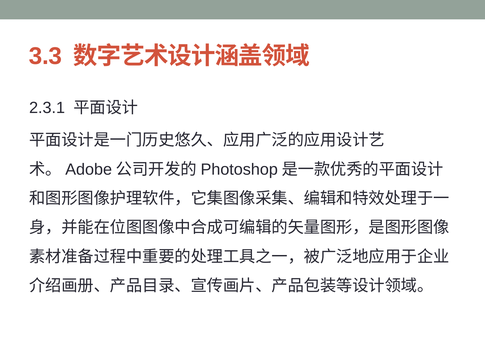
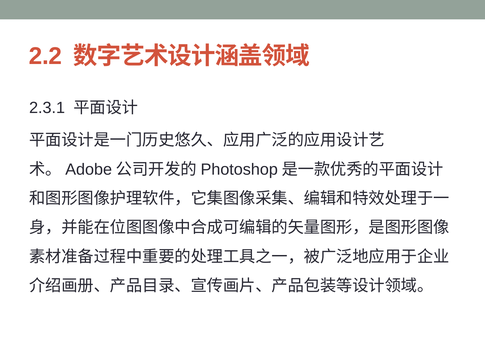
3.3: 3.3 -> 2.2
